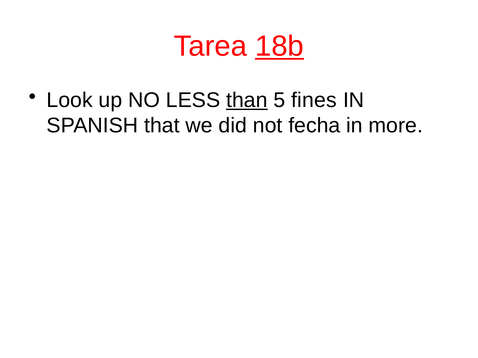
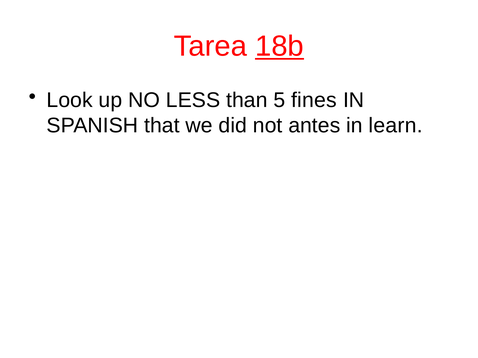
than underline: present -> none
fecha: fecha -> antes
more: more -> learn
